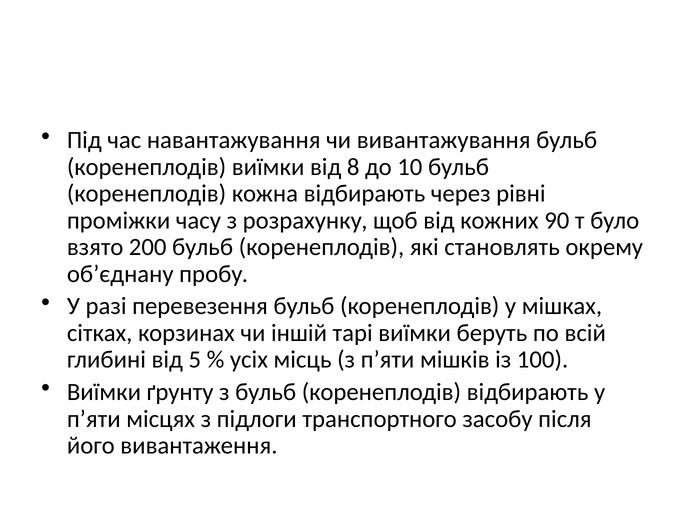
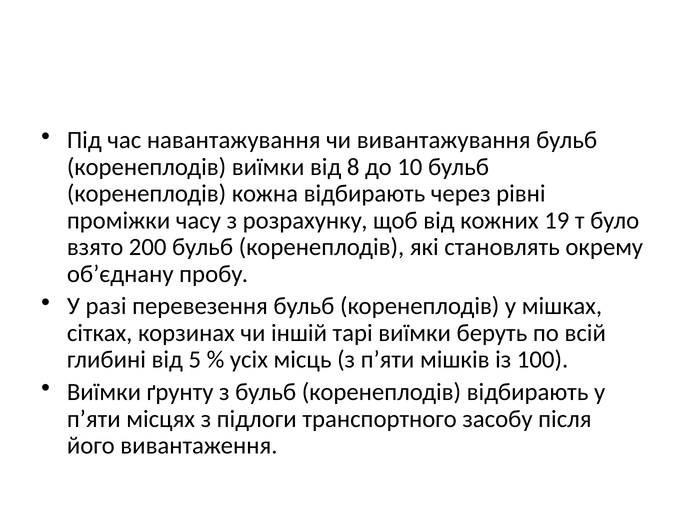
90: 90 -> 19
